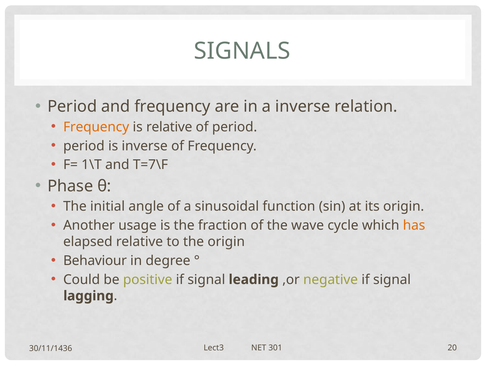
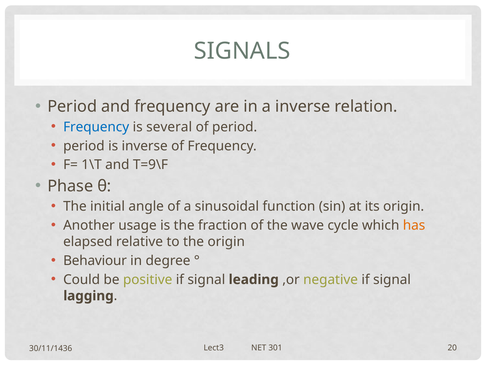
Frequency at (96, 127) colour: orange -> blue
is relative: relative -> several
T=7\F: T=7\F -> T=9\F
